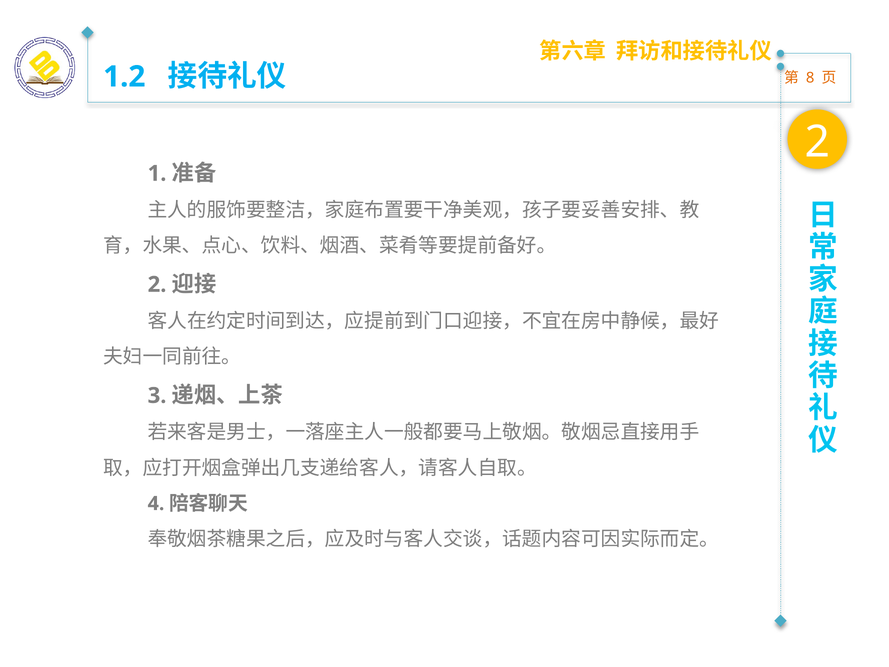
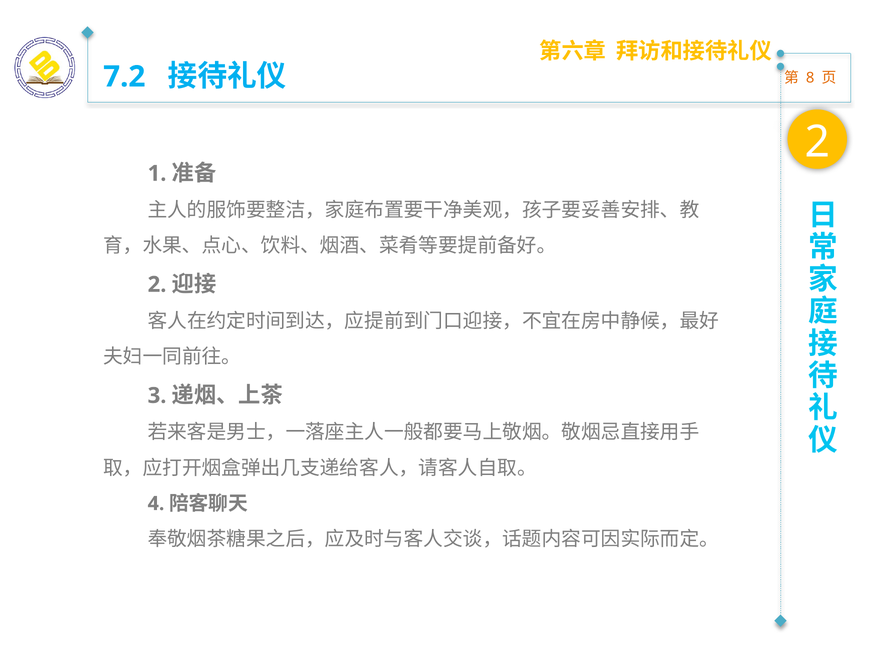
1.2: 1.2 -> 7.2
